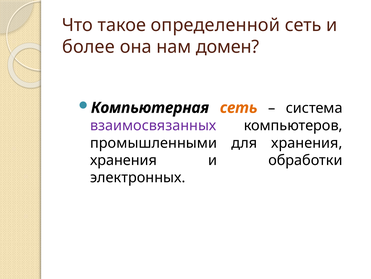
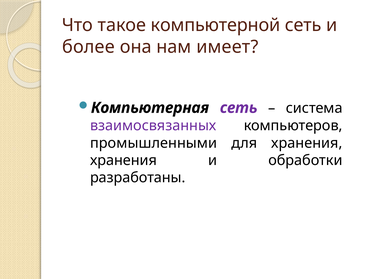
определенной: определенной -> компьютерной
домен: домен -> имеет
сеть at (239, 108) colour: orange -> purple
электронных: электронных -> разработаны
